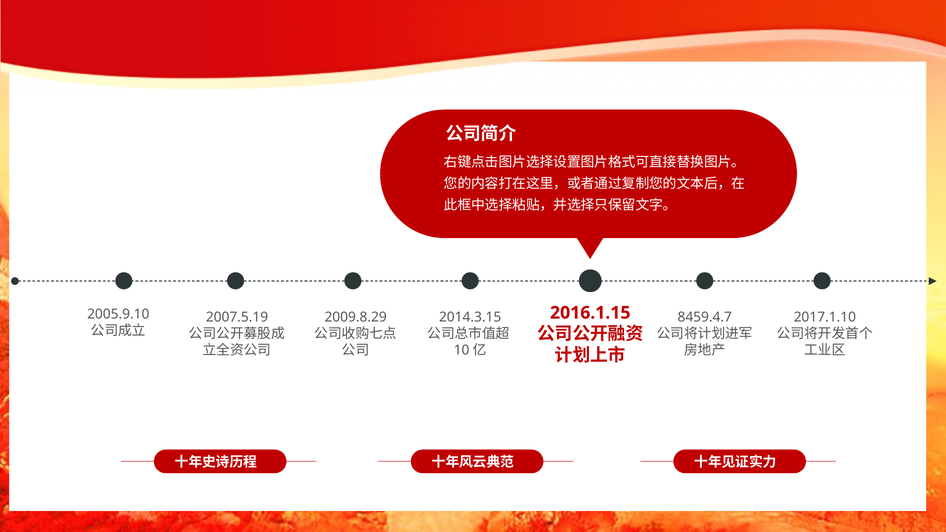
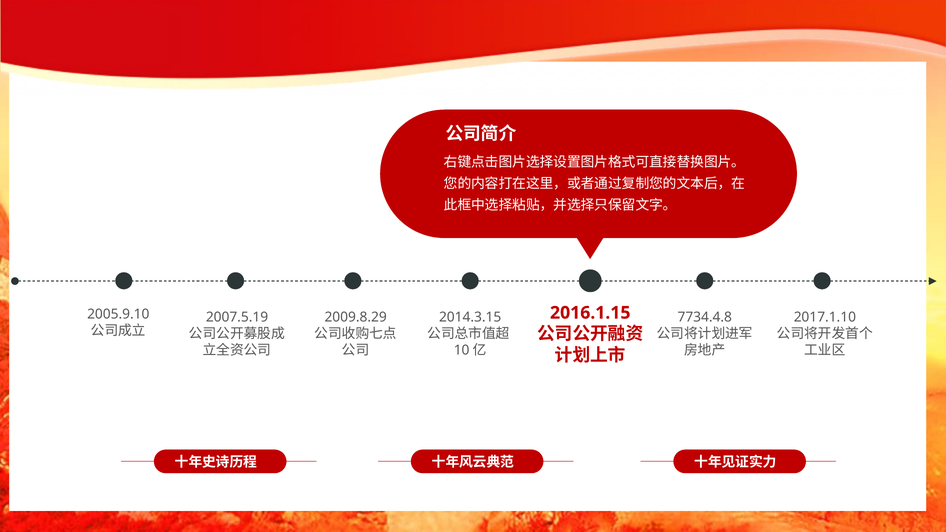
8459.4.7: 8459.4.7 -> 7734.4.8
